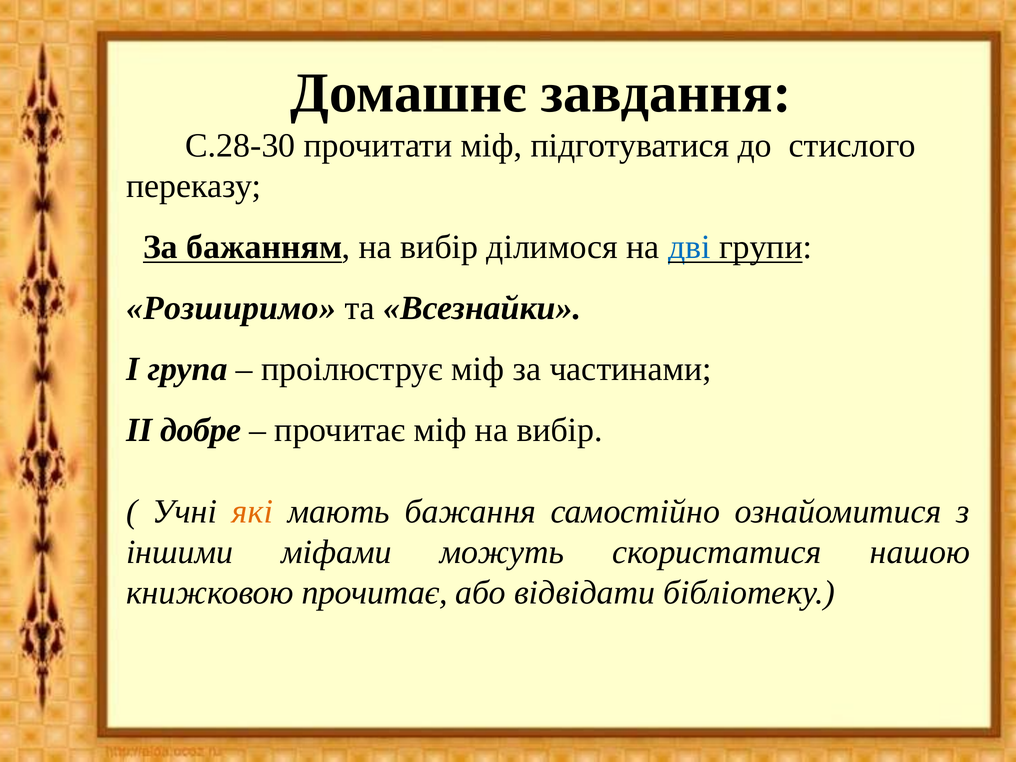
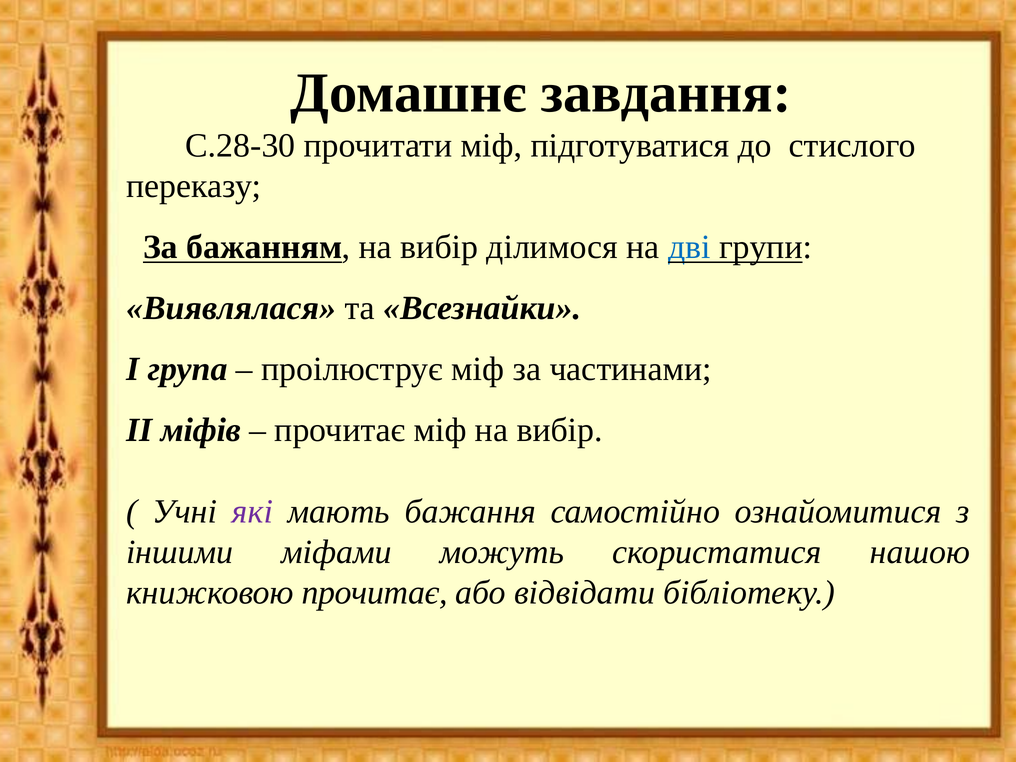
Розширимо: Розширимо -> Виявлялася
добре: добре -> міфів
які colour: orange -> purple
